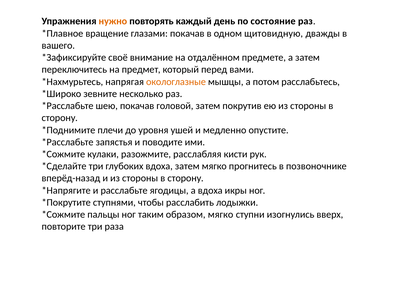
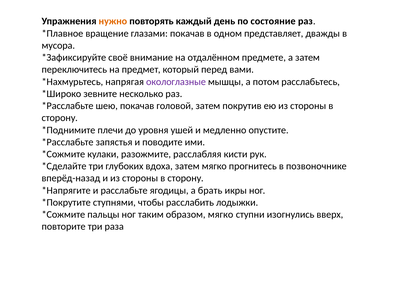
щитовидную: щитовидную -> представляет
вашего: вашего -> мусора
окологлазные colour: orange -> purple
а вдоха: вдоха -> брать
